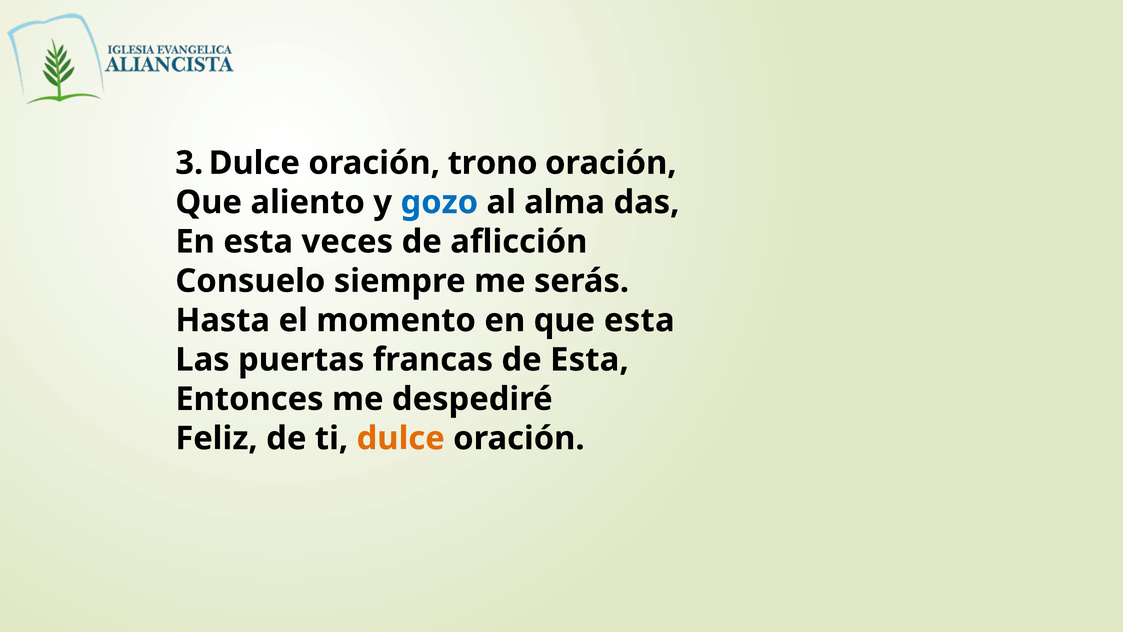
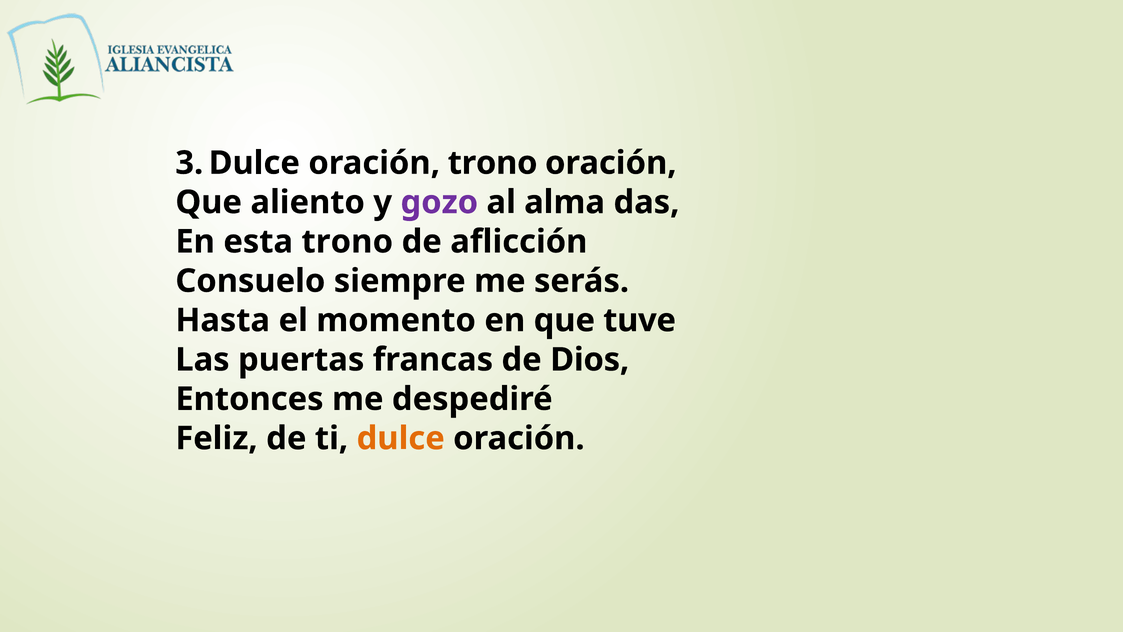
gozo colour: blue -> purple
esta veces: veces -> trono
que esta: esta -> tuve
de Esta: Esta -> Dios
